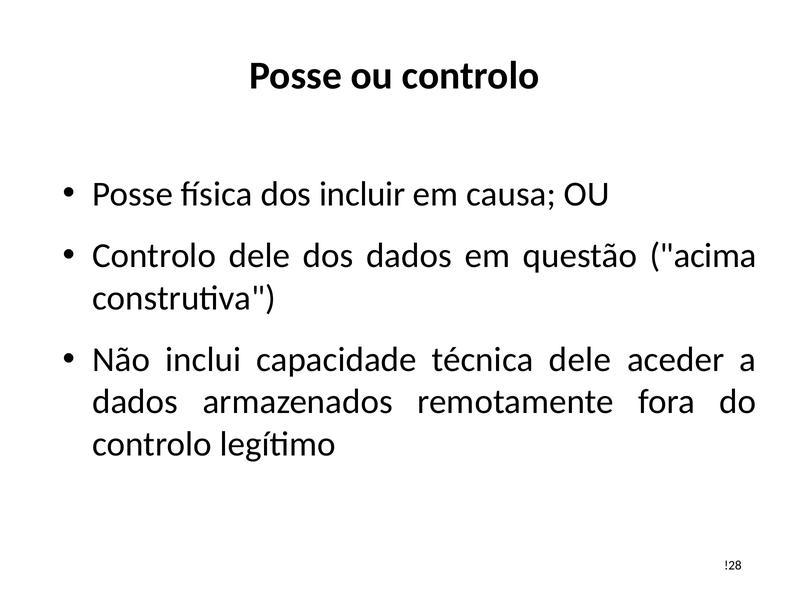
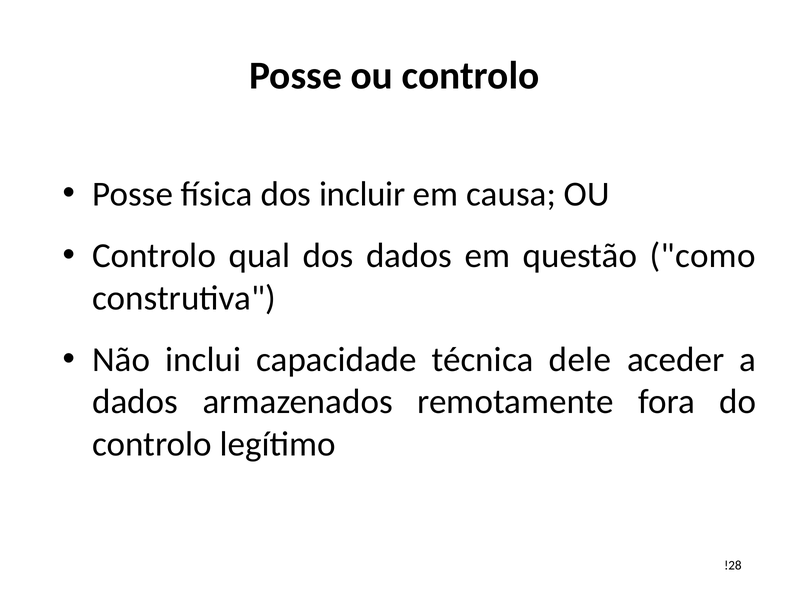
Controlo dele: dele -> qual
acima: acima -> como
